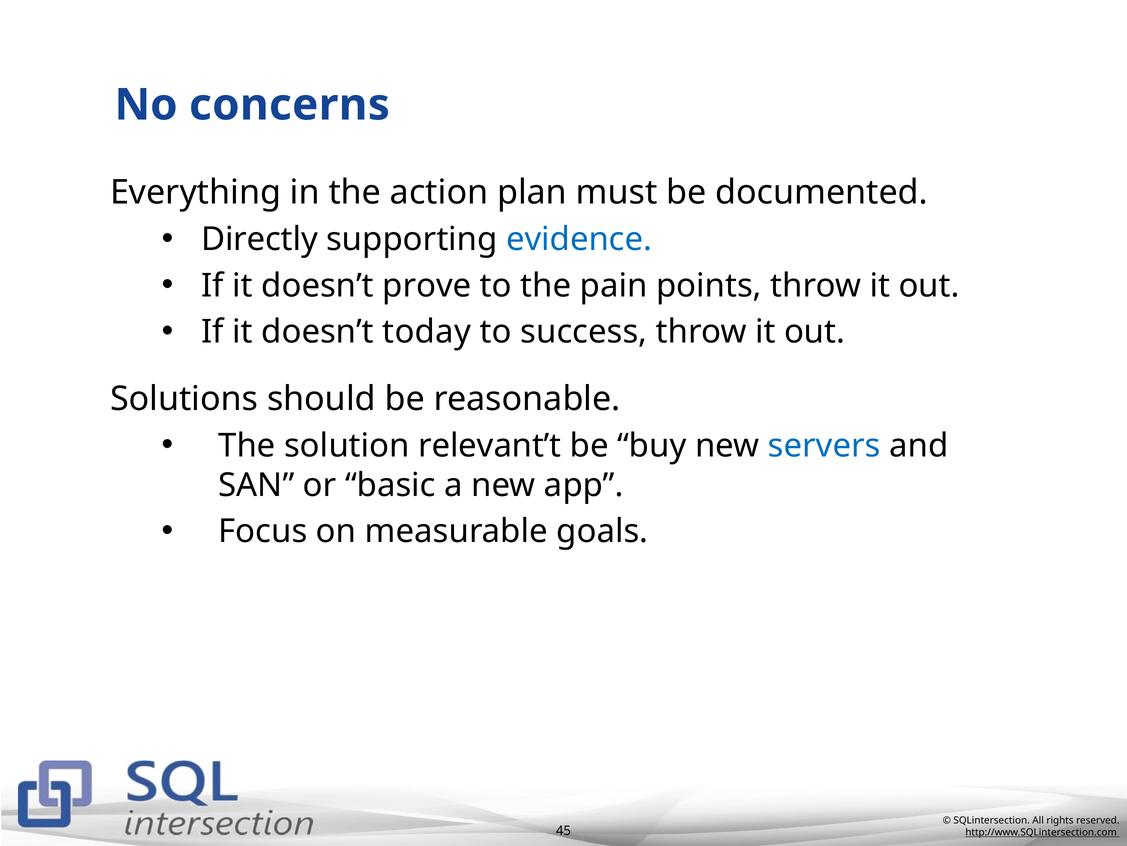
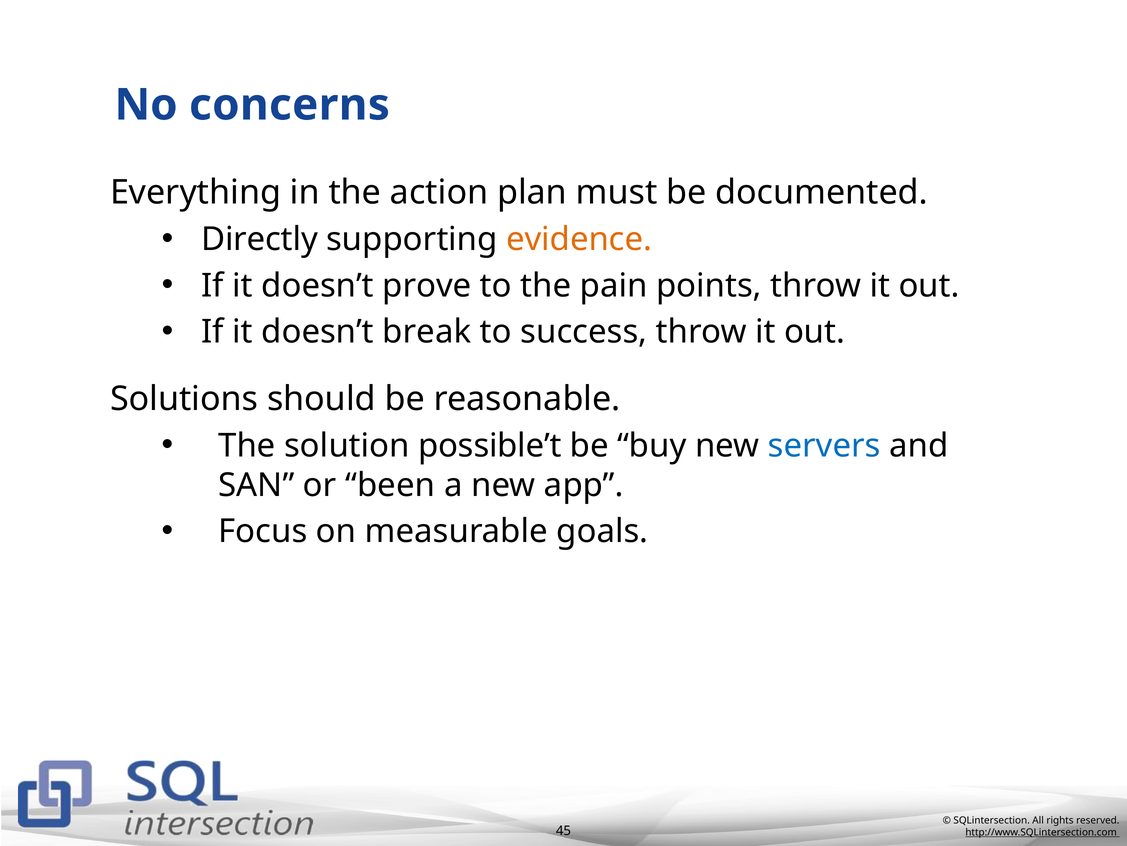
evidence colour: blue -> orange
today: today -> break
relevant’t: relevant’t -> possible’t
basic: basic -> been
